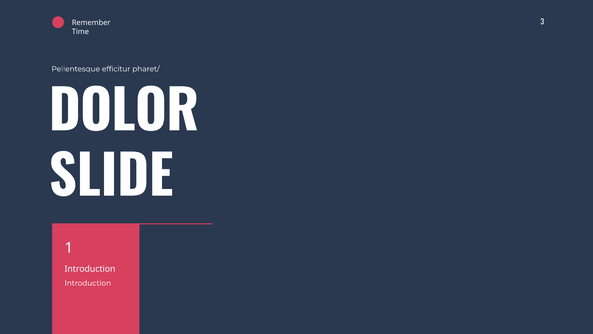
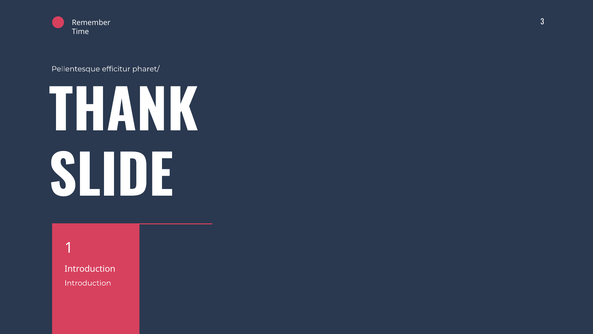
DOLOR: DOLOR -> THANK
